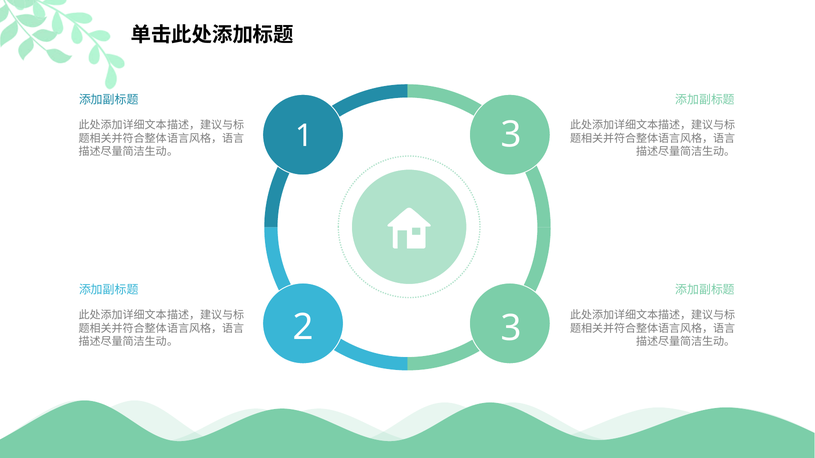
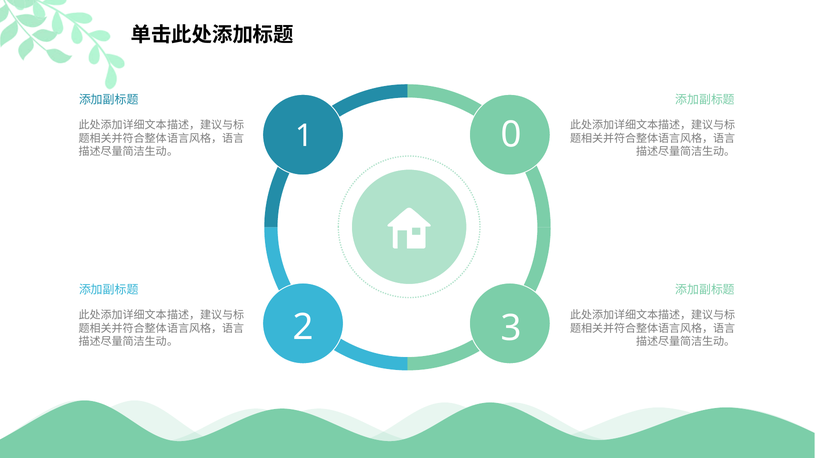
1 3: 3 -> 0
